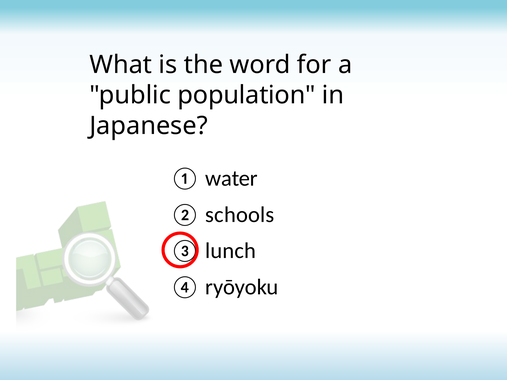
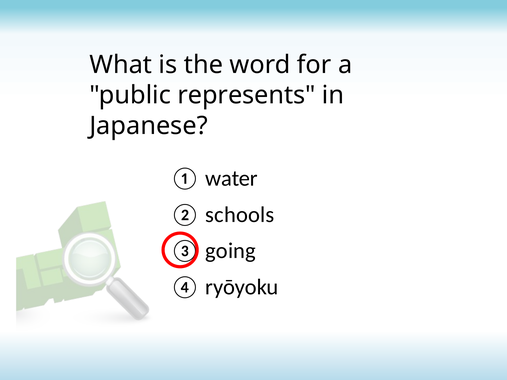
population: population -> represents
lunch: lunch -> going
